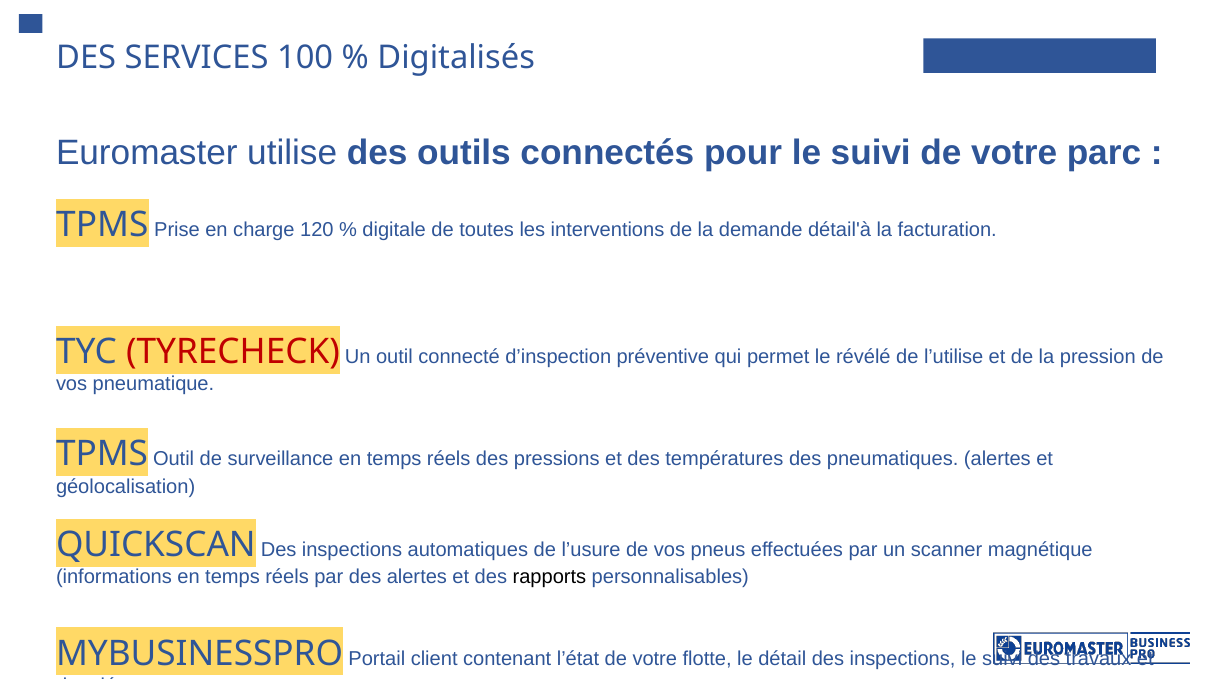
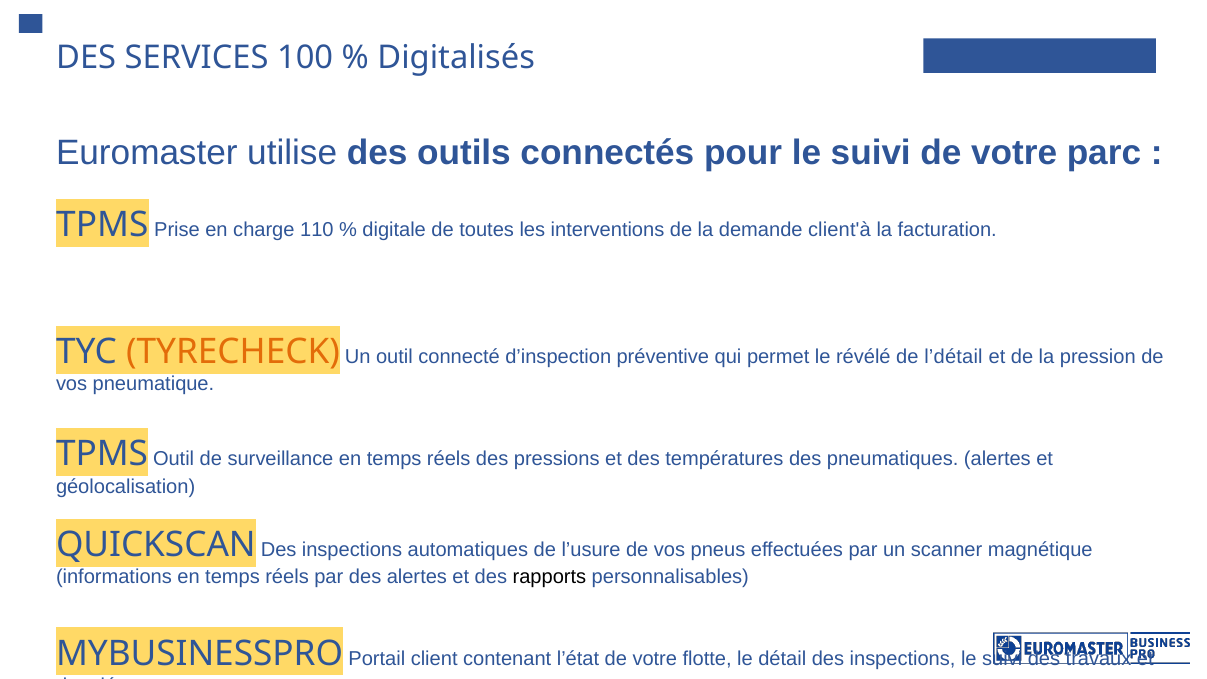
120: 120 -> 110
détail'à: détail'à -> client'à
TYRECHECK colour: red -> orange
l’utilise: l’utilise -> l’détail
